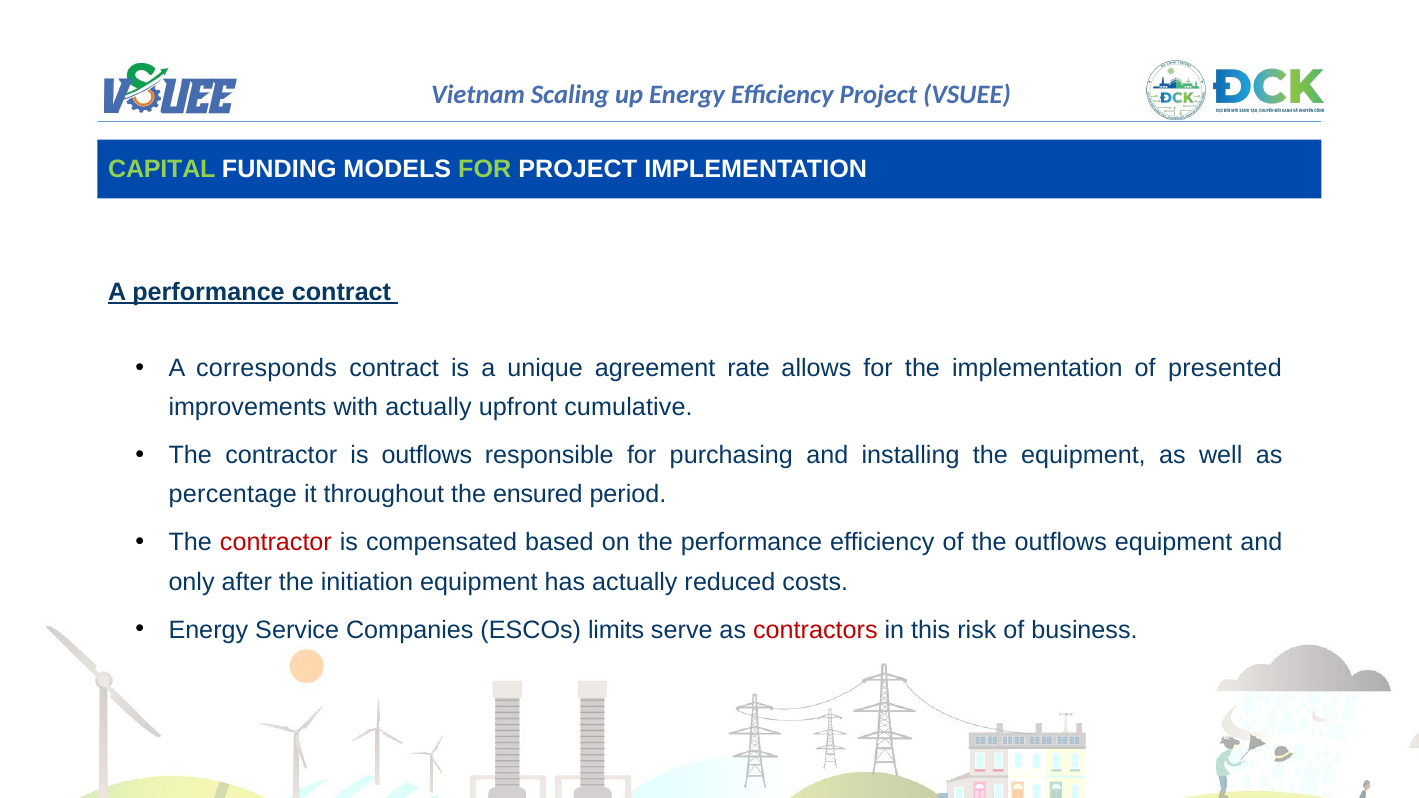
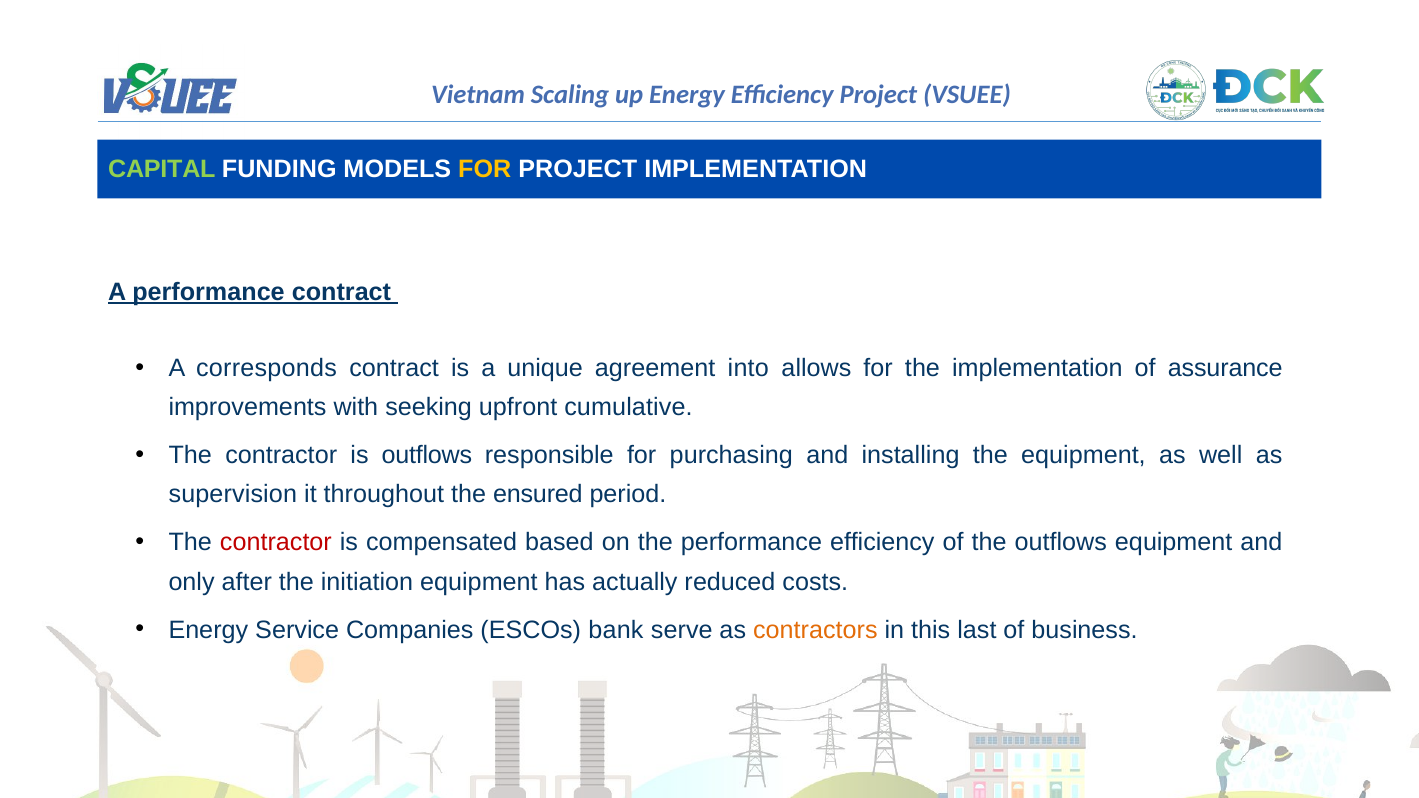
FOR at (485, 169) colour: light green -> yellow
rate: rate -> into
presented: presented -> assurance
with actually: actually -> seeking
percentage: percentage -> supervision
limits: limits -> bank
contractors colour: red -> orange
risk: risk -> last
